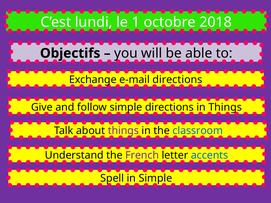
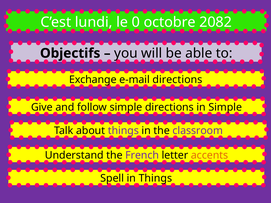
1: 1 -> 0
2018: 2018 -> 2082
in Things: Things -> Simple
classroom colour: blue -> purple
accents colour: blue -> orange
in Simple: Simple -> Things
